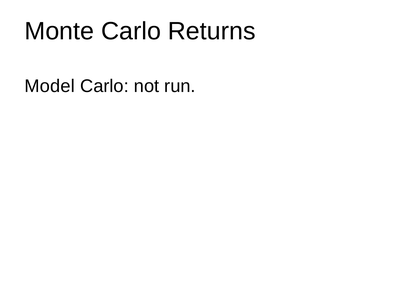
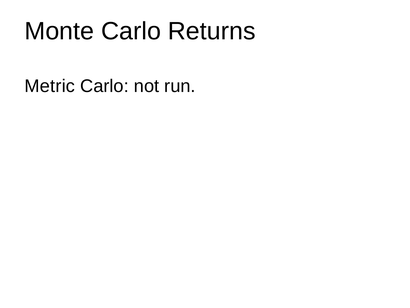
Model: Model -> Metric
